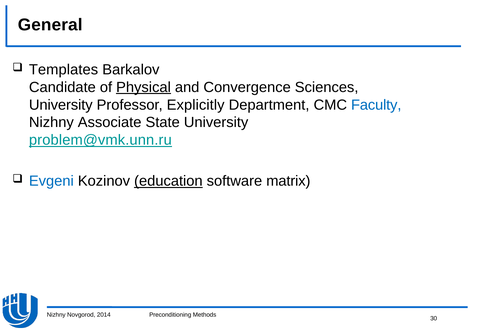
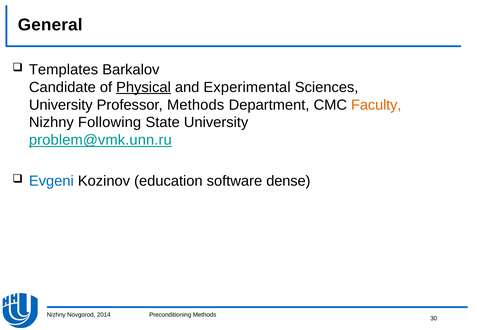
Convergence: Convergence -> Experimental
Professor Explicitly: Explicitly -> Methods
Faculty colour: blue -> orange
Associate: Associate -> Following
education underline: present -> none
matrix: matrix -> dense
